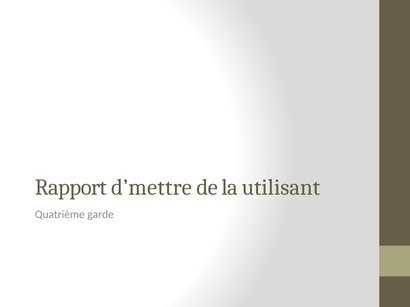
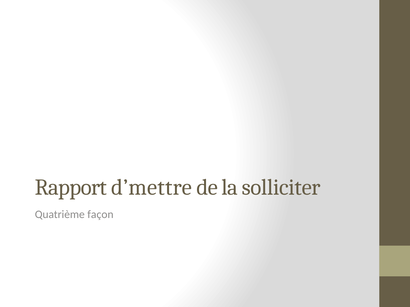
utilisant: utilisant -> solliciter
garde: garde -> façon
